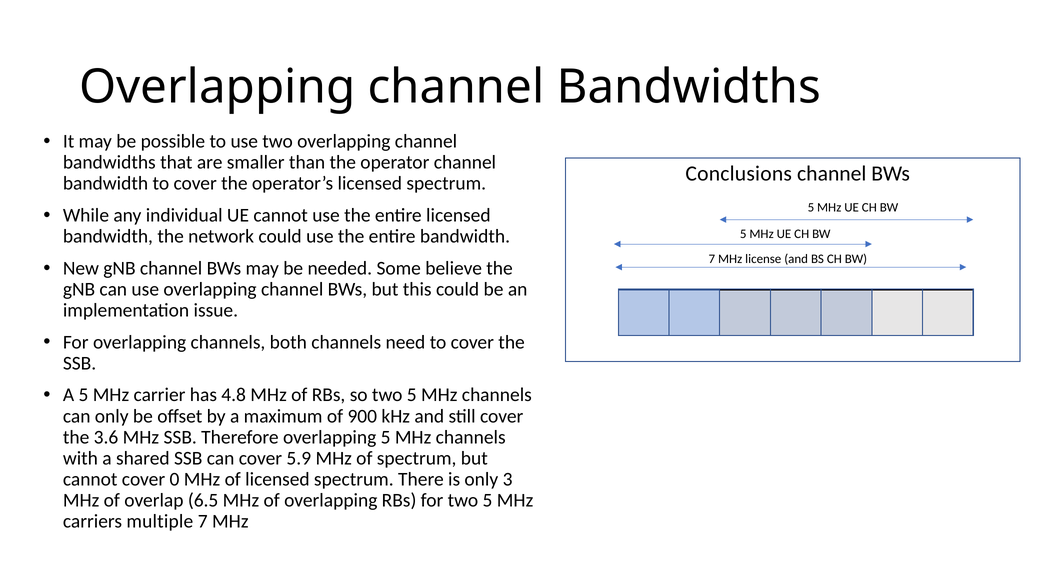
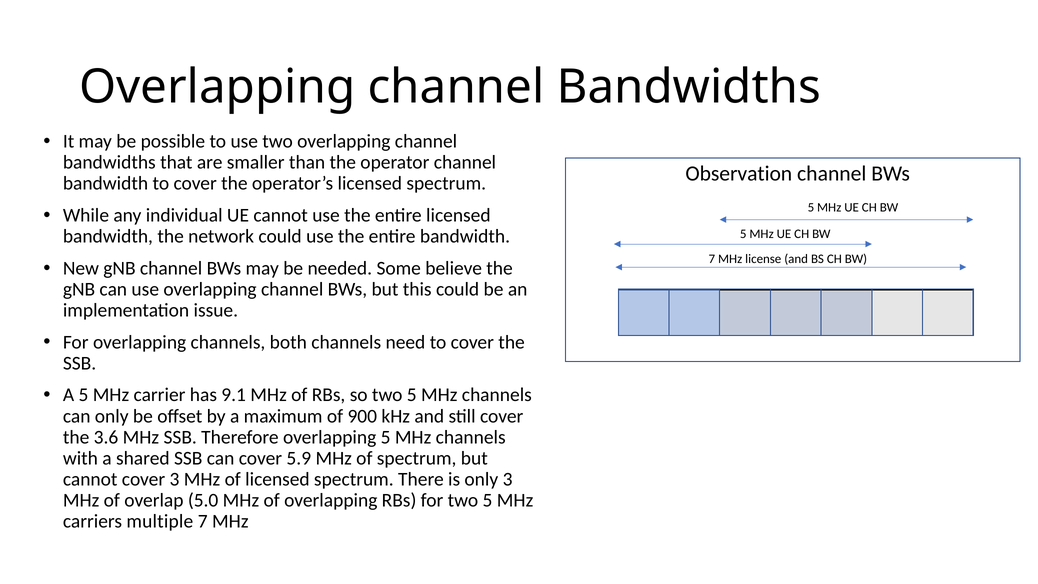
Conclusions: Conclusions -> Observation
4.8: 4.8 -> 9.1
cover 0: 0 -> 3
6.5: 6.5 -> 5.0
